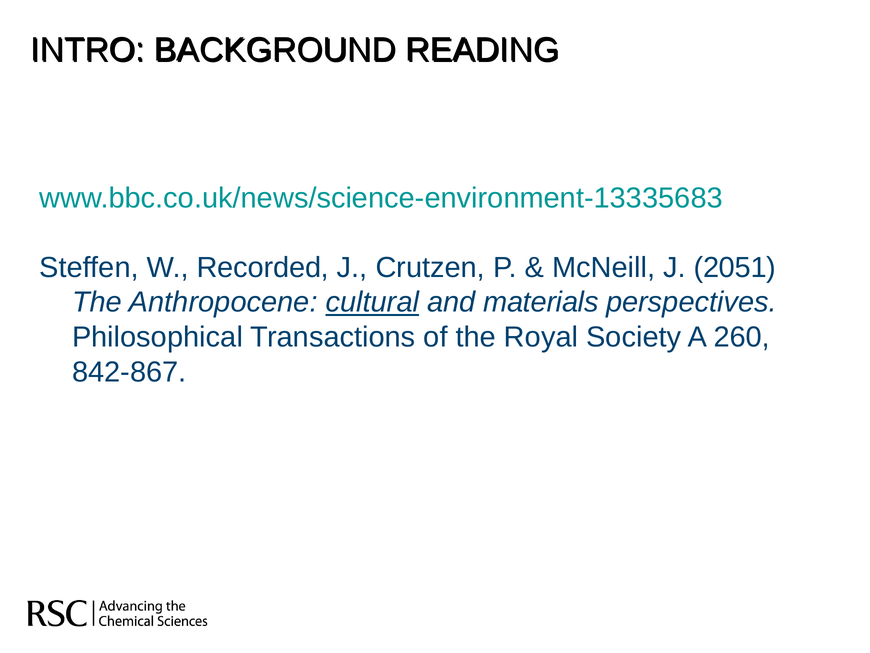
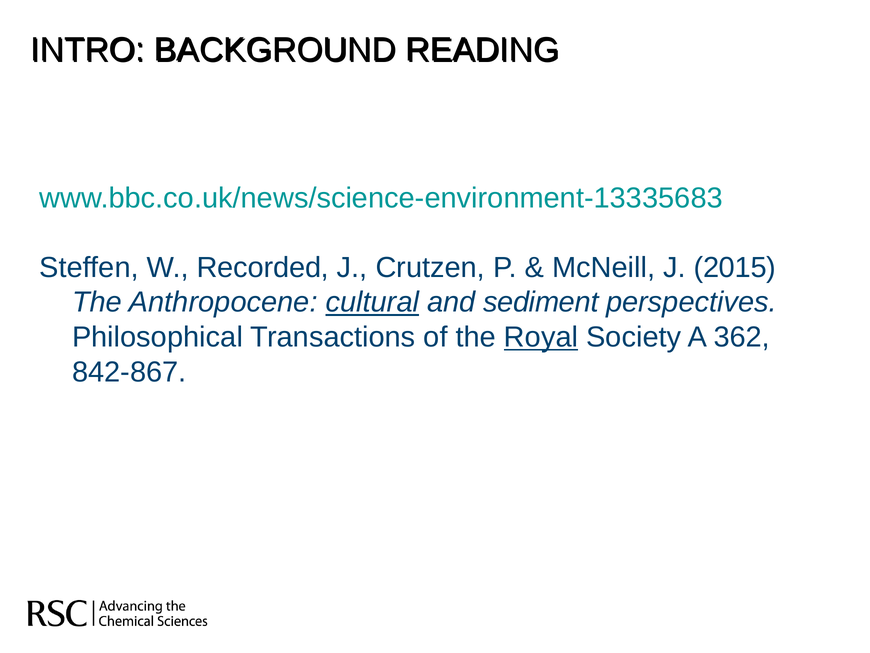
2051: 2051 -> 2015
materials: materials -> sediment
Royal underline: none -> present
260: 260 -> 362
